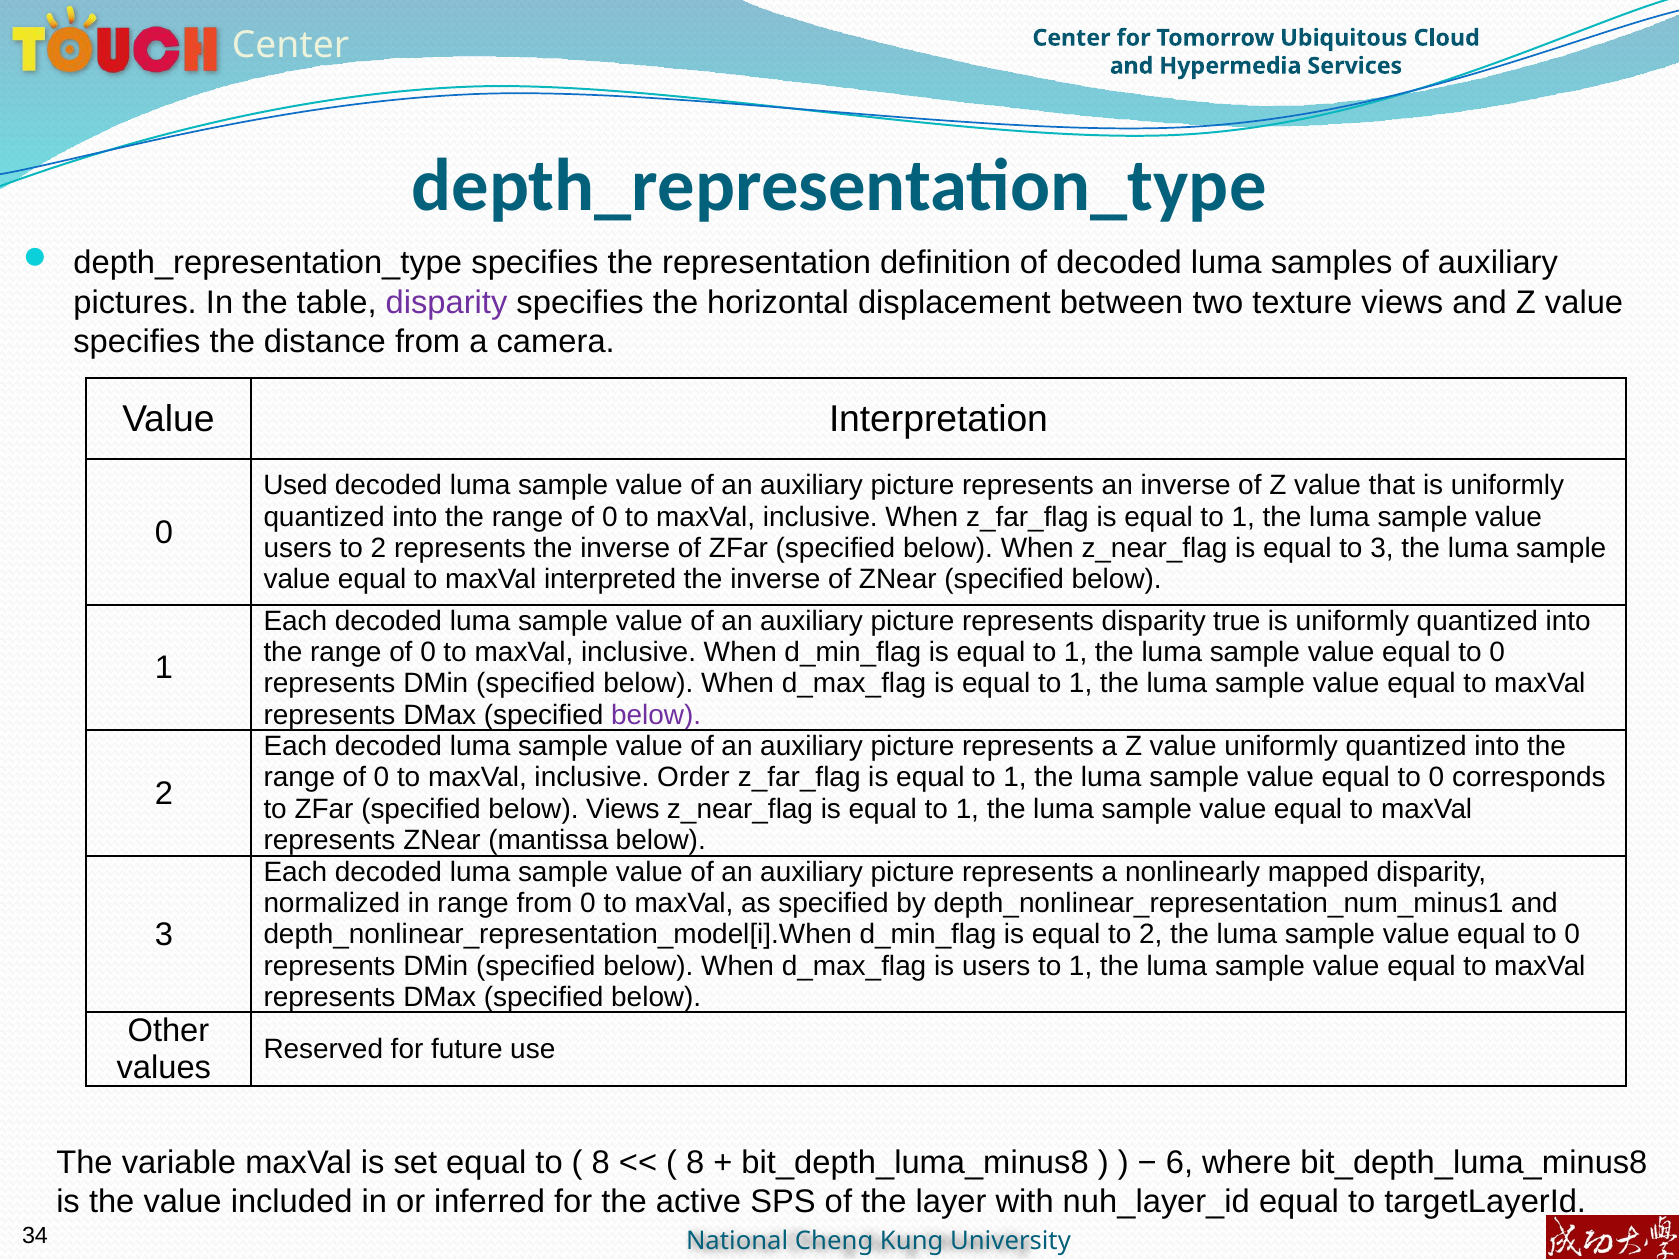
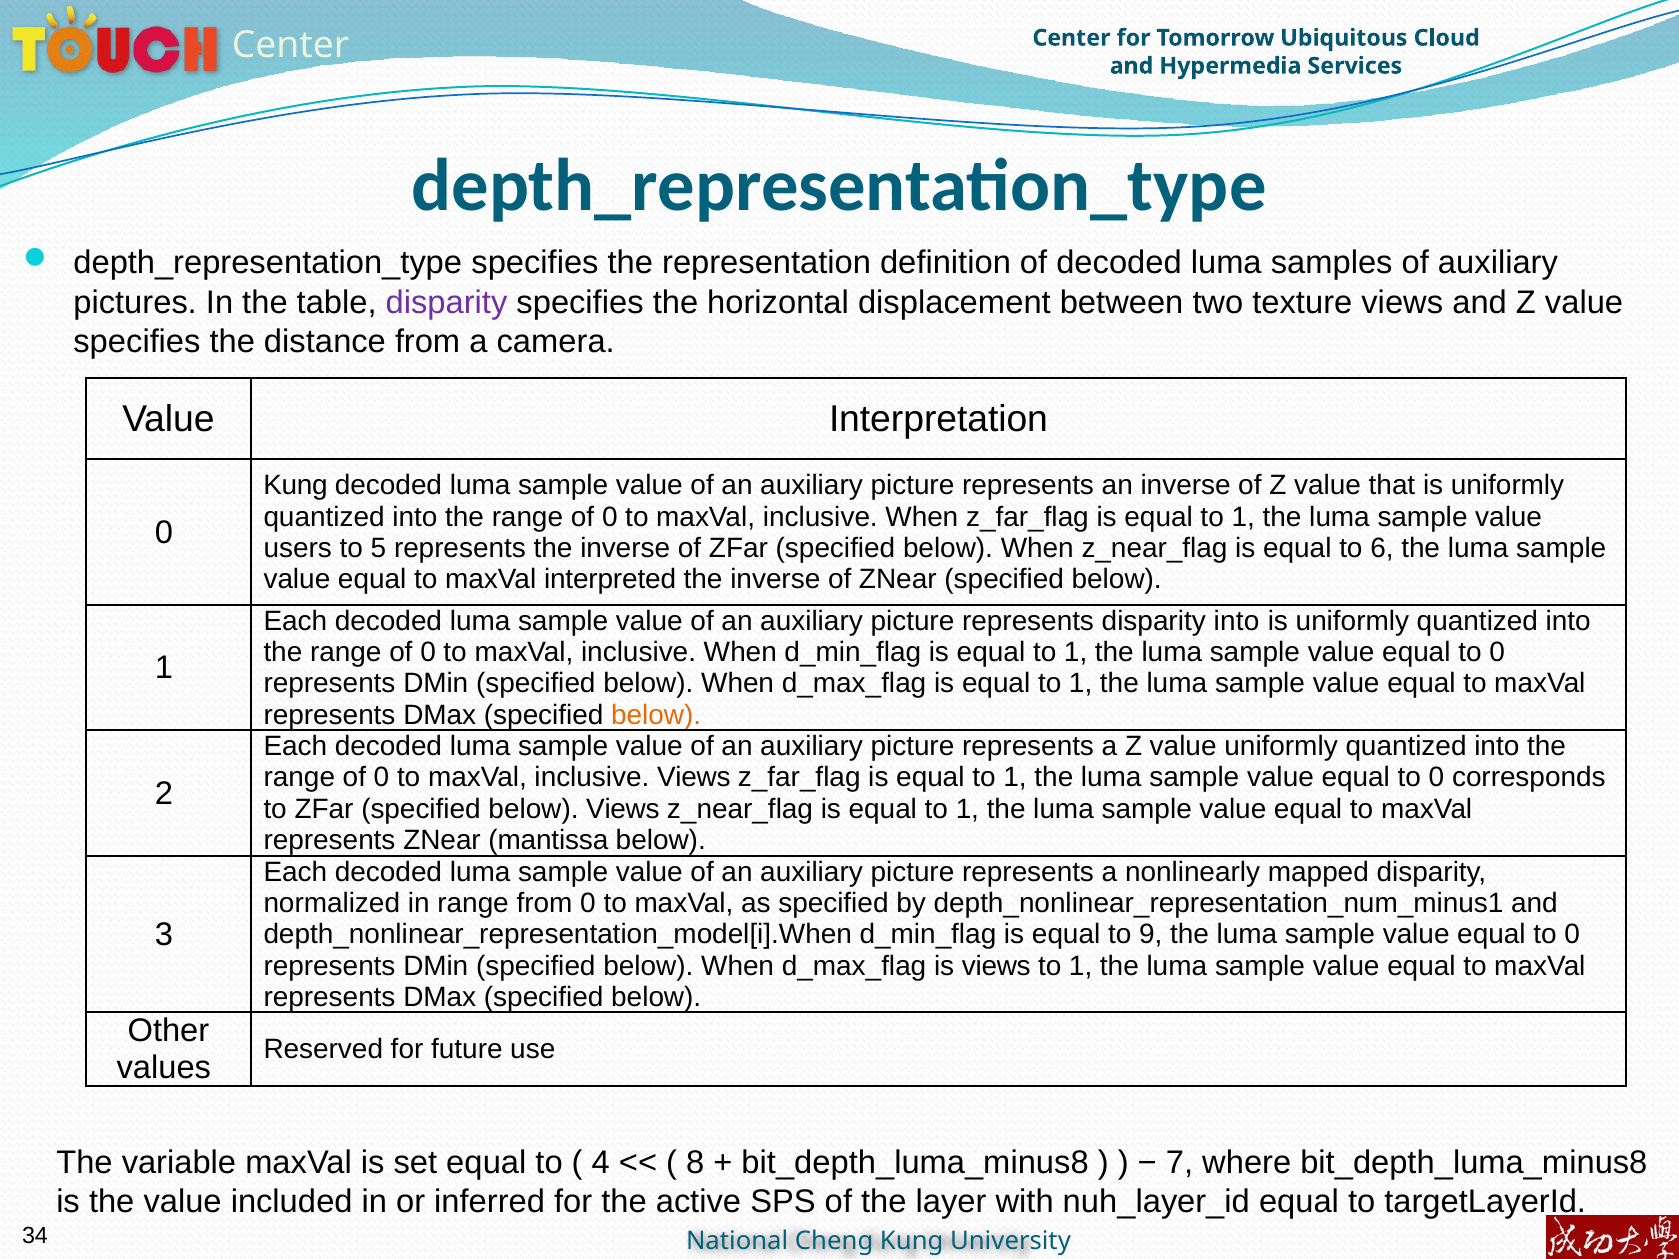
Used at (296, 486): Used -> Kung
2 at (378, 548): 2 -> 5
to 3: 3 -> 6
disparity true: true -> into
below at (656, 715) colour: purple -> orange
inclusive Order: Order -> Views
equal to 2: 2 -> 9
is users: users -> views
8 at (601, 1163): 8 -> 4
6: 6 -> 7
